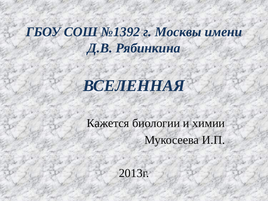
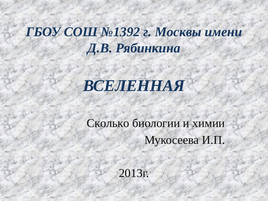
Кажется: Кажется -> Сколько
